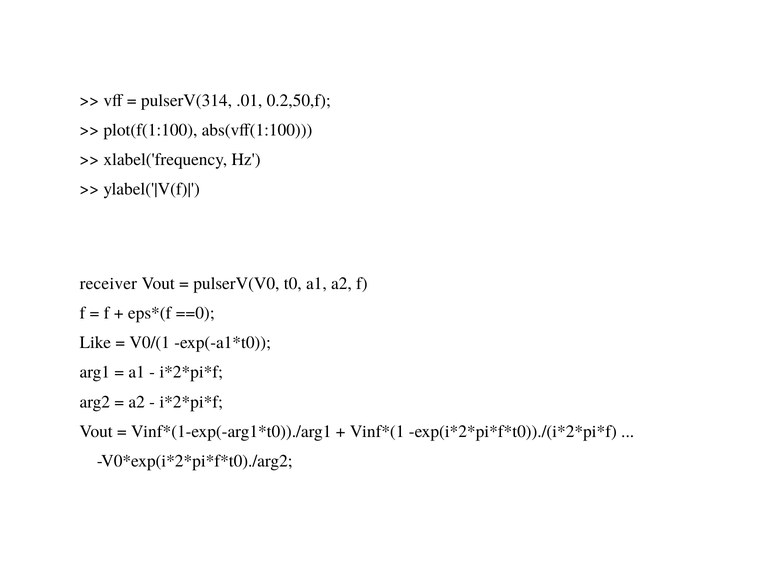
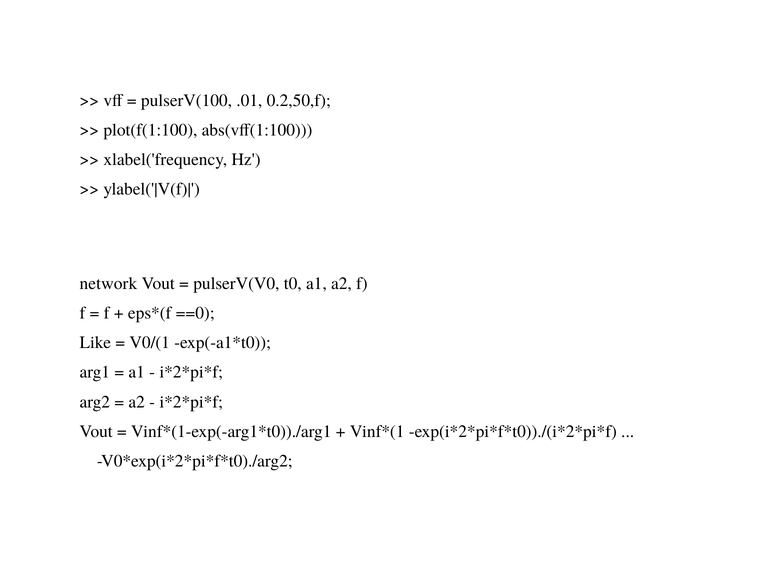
pulserV(314: pulserV(314 -> pulserV(100
receiver: receiver -> network
